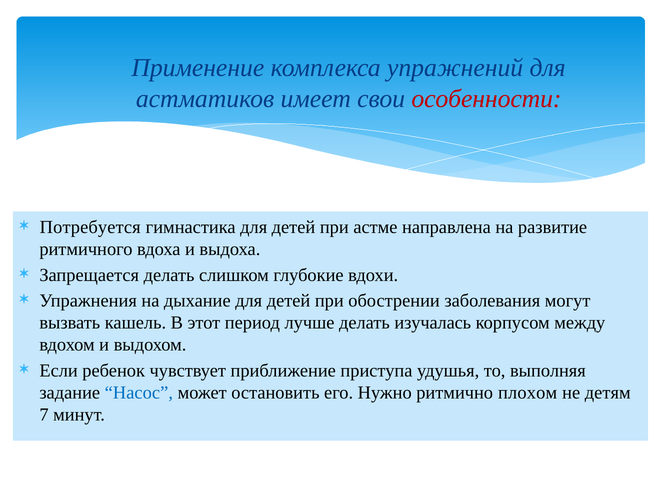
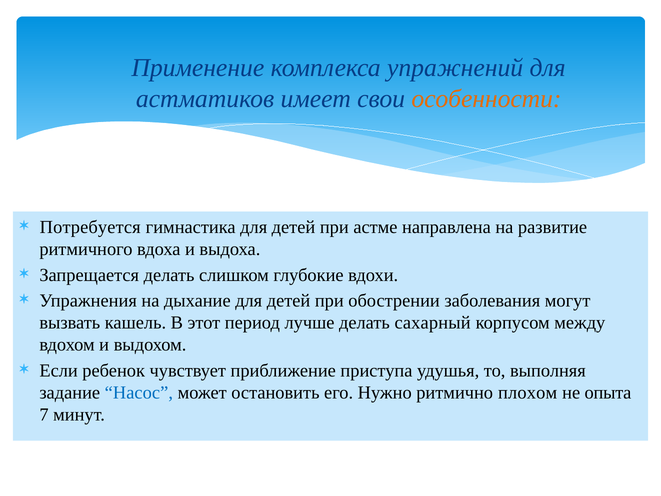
особенности colour: red -> orange
изучалась: изучалась -> сахарный
детям: детям -> опыта
